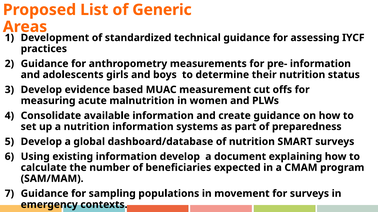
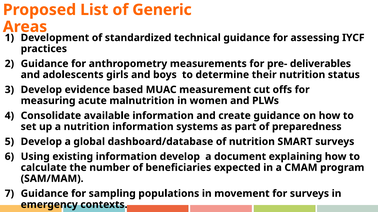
pre- information: information -> deliverables
